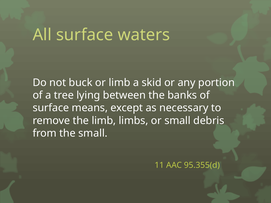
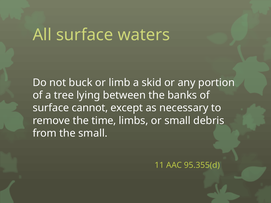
means: means -> cannot
the limb: limb -> time
